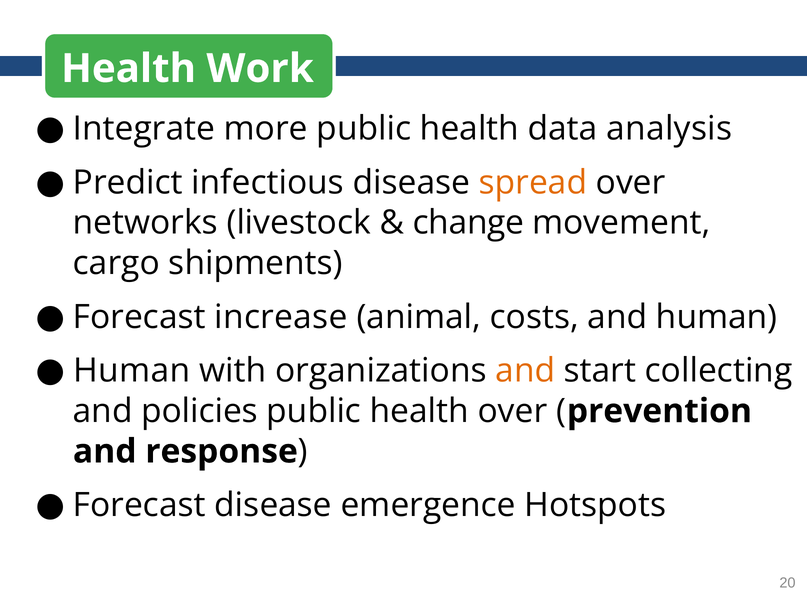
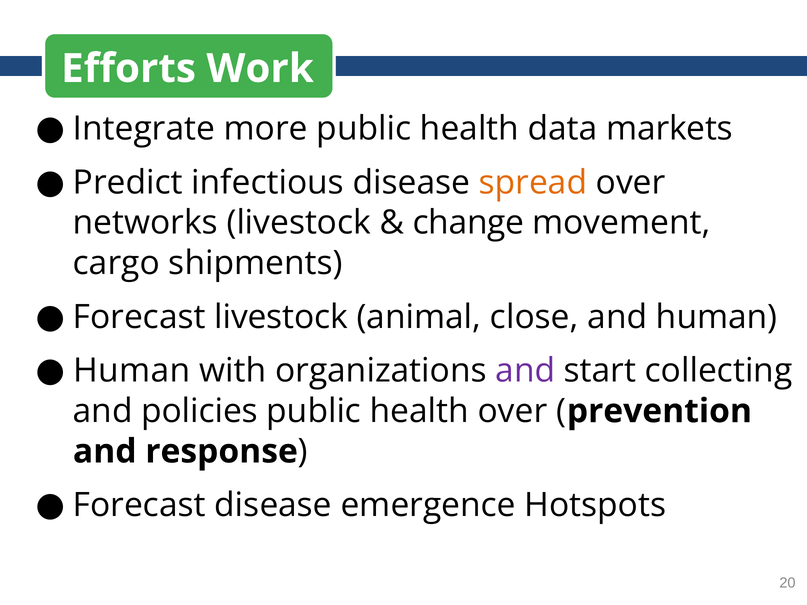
Health at (129, 69): Health -> Efforts
analysis: analysis -> markets
Forecast increase: increase -> livestock
costs: costs -> close
and at (525, 371) colour: orange -> purple
